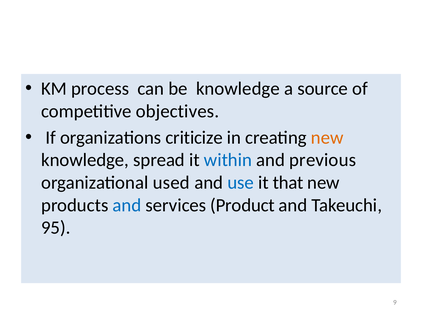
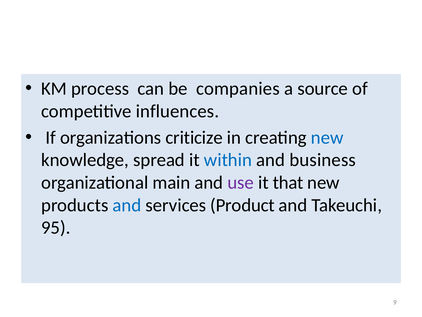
be knowledge: knowledge -> companies
objectives: objectives -> influences
new at (327, 137) colour: orange -> blue
previous: previous -> business
used: used -> main
use colour: blue -> purple
